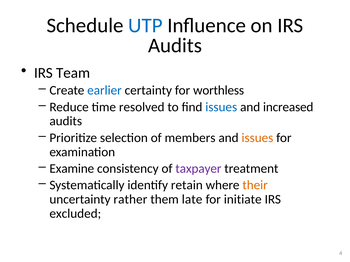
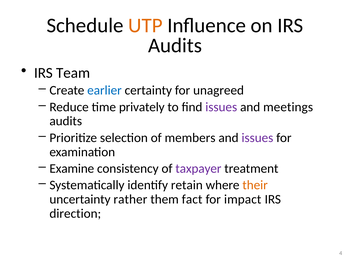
UTP colour: blue -> orange
worthless: worthless -> unagreed
resolved: resolved -> privately
issues at (221, 107) colour: blue -> purple
increased: increased -> meetings
issues at (257, 138) colour: orange -> purple
late: late -> fact
initiate: initiate -> impact
excluded: excluded -> direction
